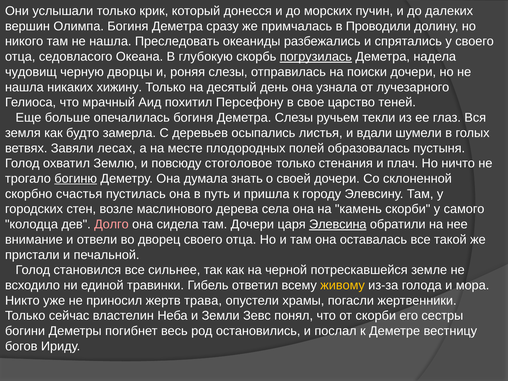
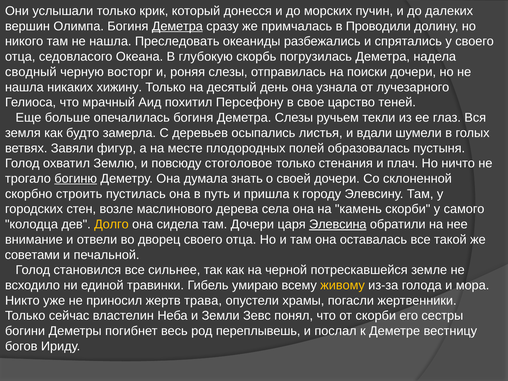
Деметра at (177, 26) underline: none -> present
погрузилась underline: present -> none
чудовищ: чудовищ -> сводный
дворцы: дворцы -> восторг
лесах: лесах -> фигур
счастья: счастья -> строить
Долго colour: pink -> yellow
пристали: пристали -> советами
ответил: ответил -> умираю
остановились: остановились -> переплывешь
